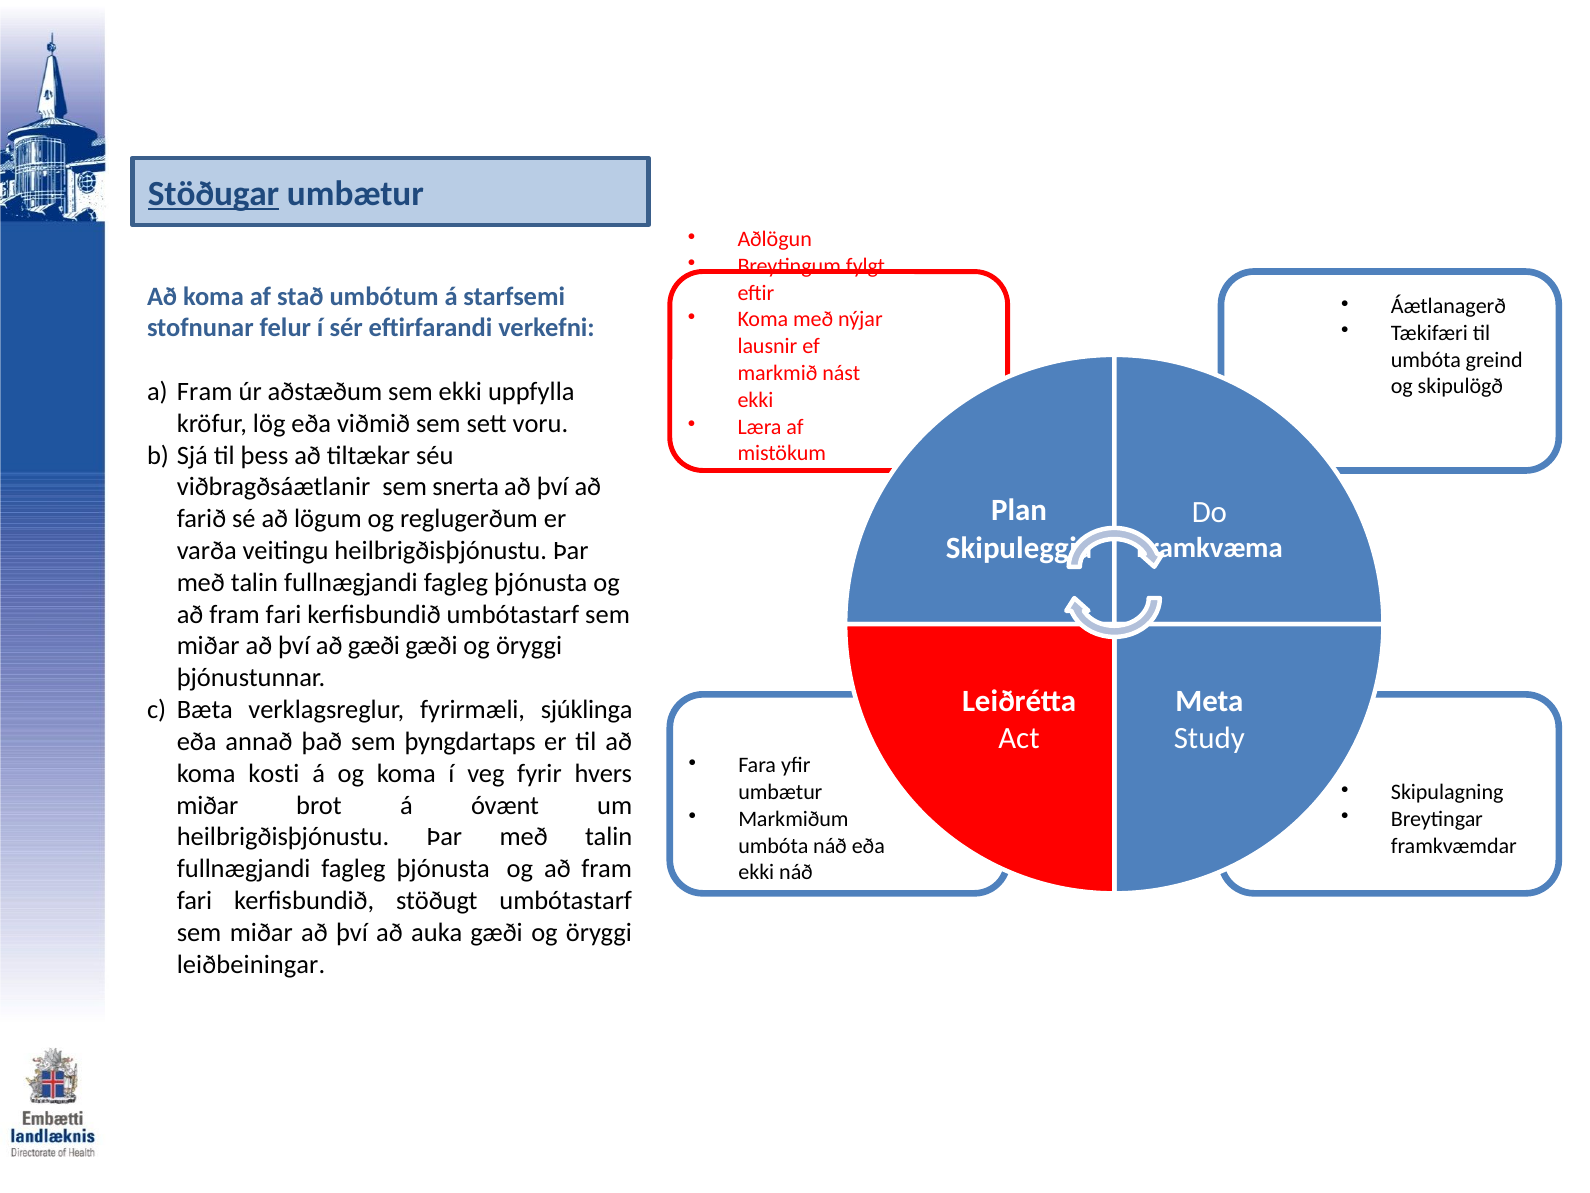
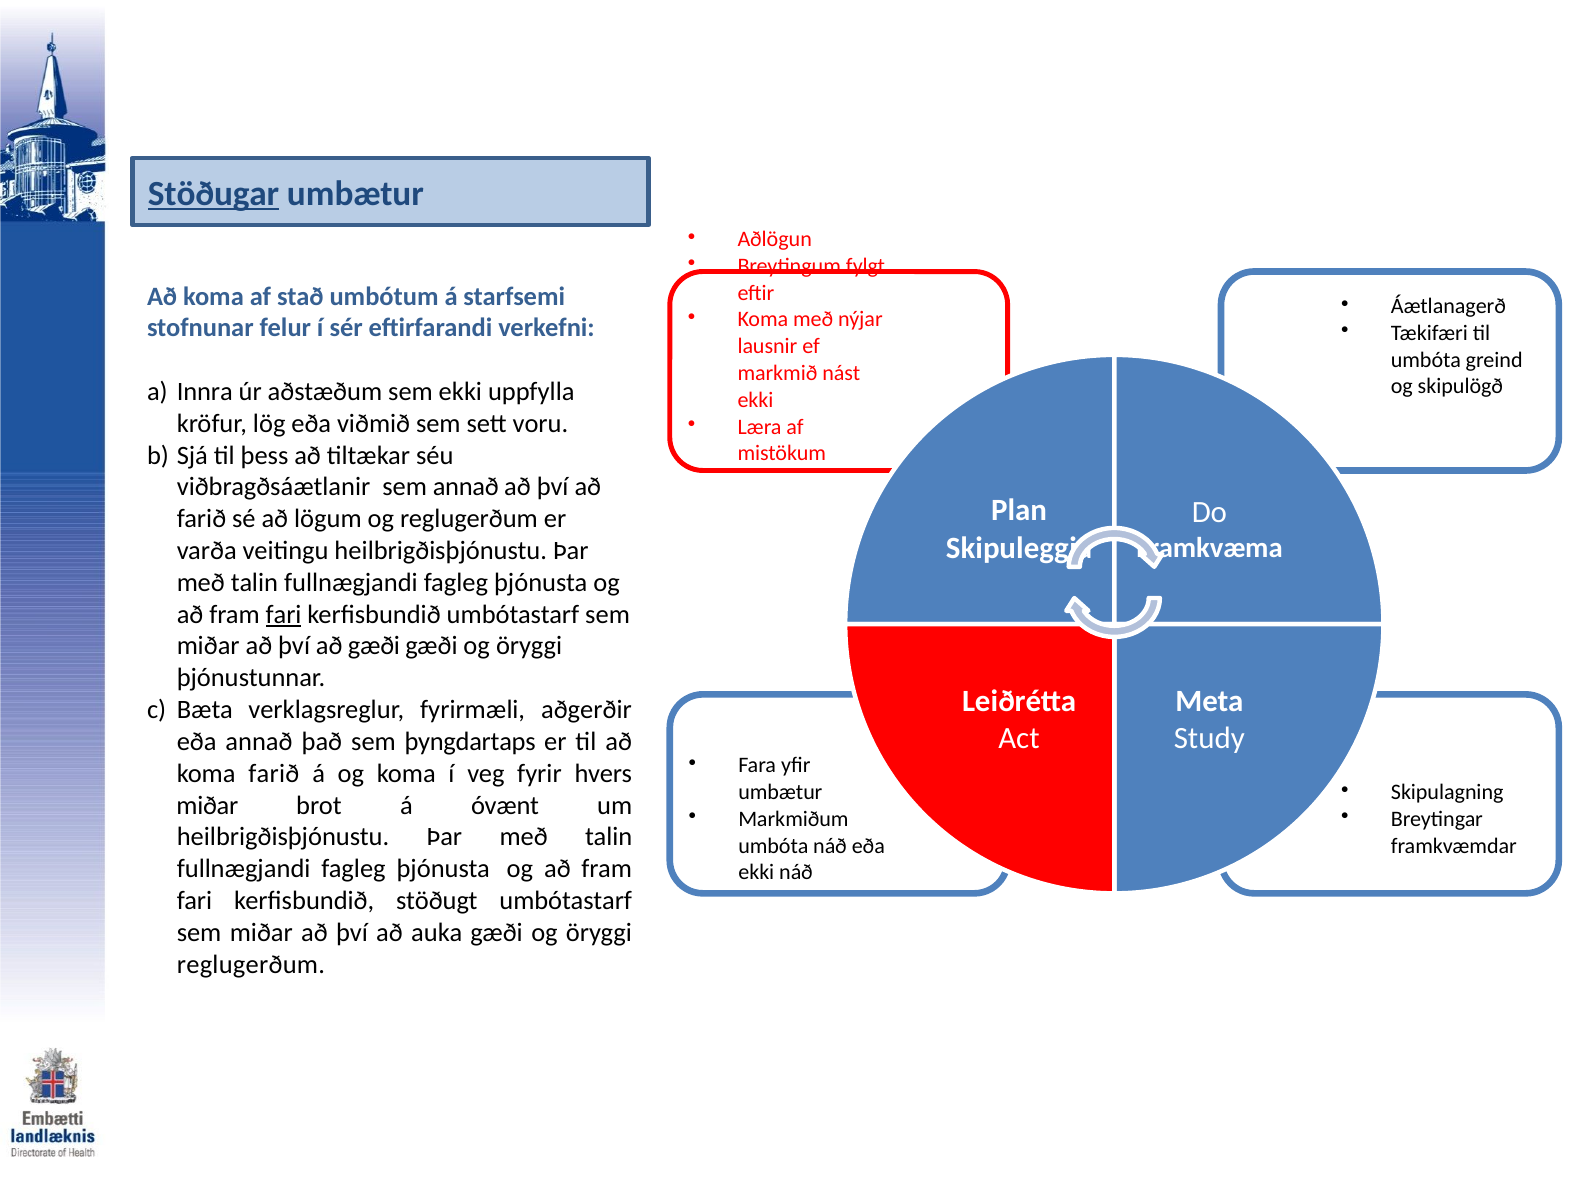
Fram at (205, 392): Fram -> Innra
sem snerta: snerta -> annað
fari at (284, 614) underline: none -> present
sjúklinga: sjúklinga -> aðgerðir
koma kosti: kosti -> farið
leiðbeiningar at (251, 964): leiðbeiningar -> reglugerðum
